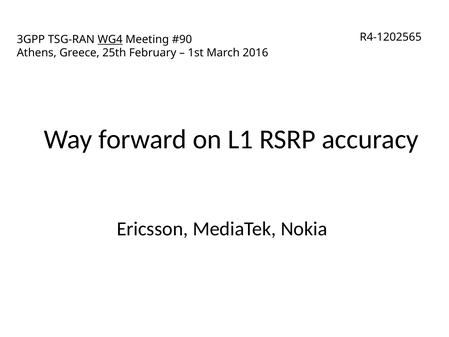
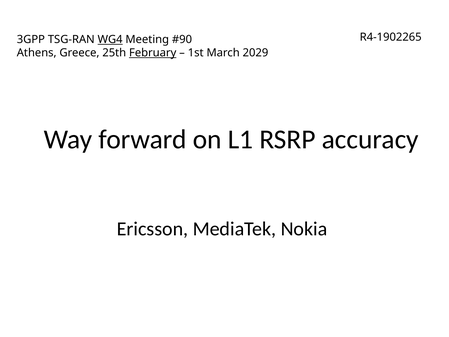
R4-1202565: R4-1202565 -> R4-1902265
February underline: none -> present
2016: 2016 -> 2029
